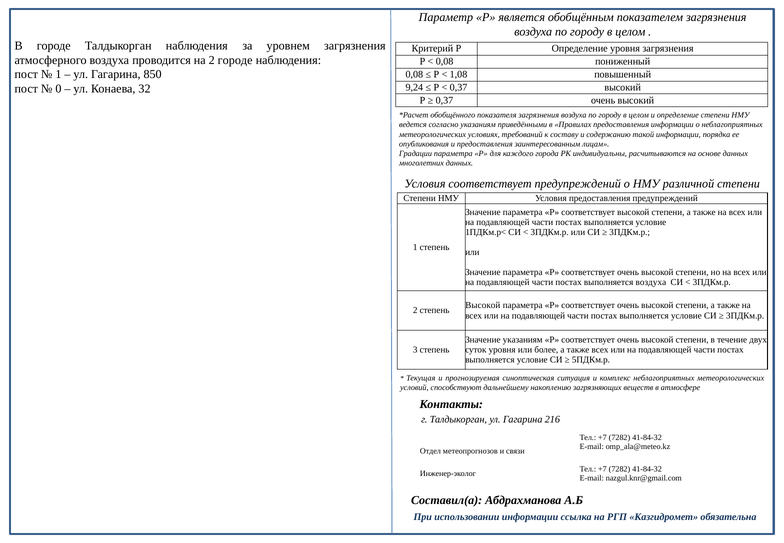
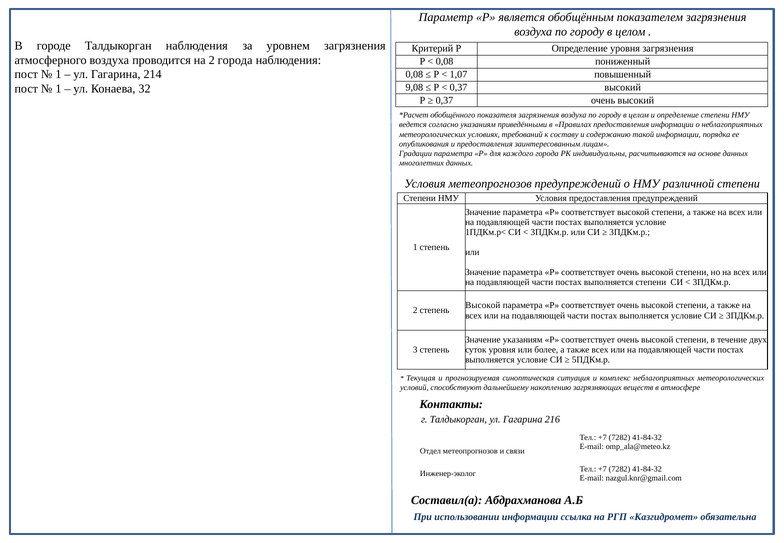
2 городе: городе -> города
850: 850 -> 214
1,08: 1,08 -> 1,07
9,24: 9,24 -> 9,08
0 at (58, 89): 0 -> 1
Условия соответствует: соответствует -> метеопрогнозов
выполняется воздуха: воздуха -> степени
